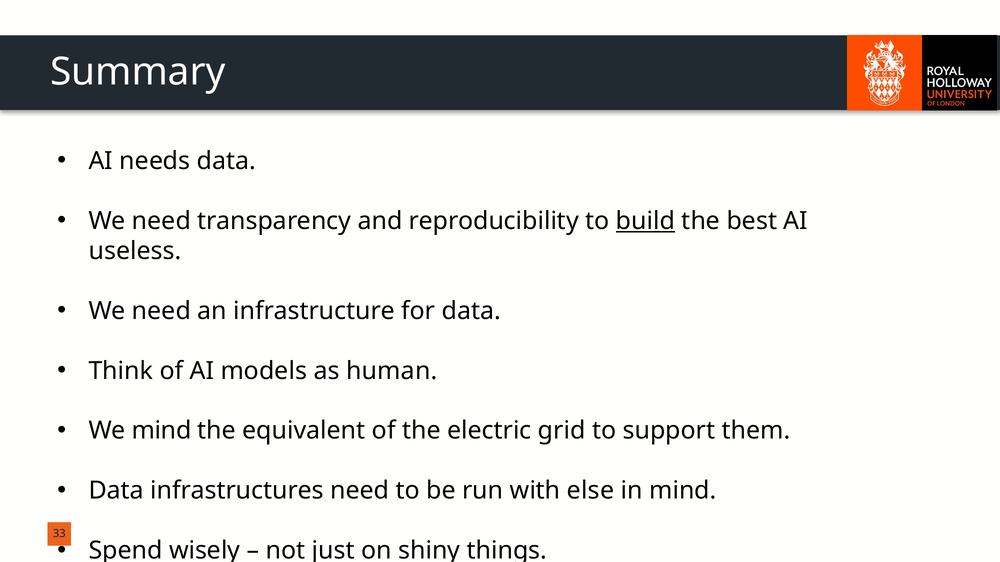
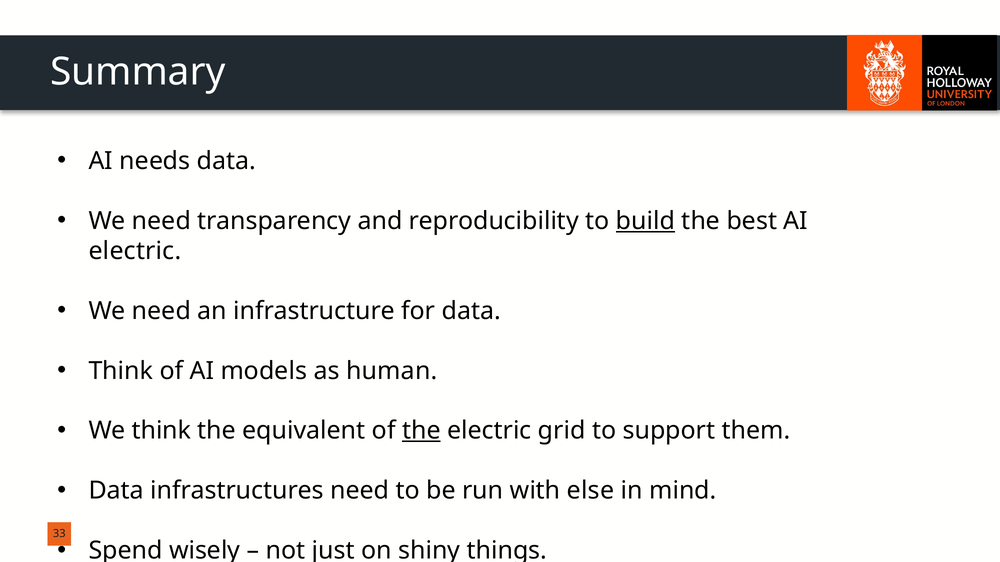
useless at (135, 251): useless -> electric
We mind: mind -> think
the at (421, 431) underline: none -> present
